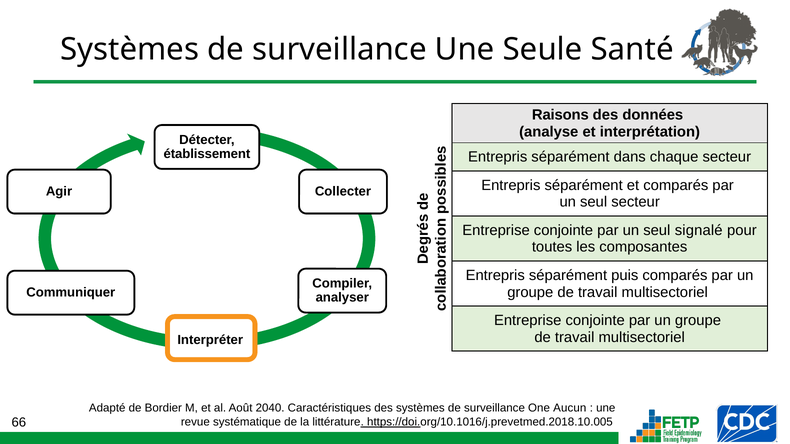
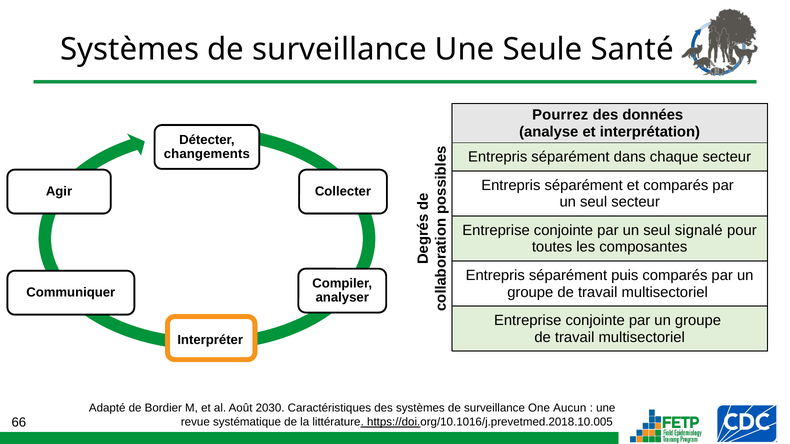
Raisons: Raisons -> Pourrez
établissement: établissement -> changements
2040: 2040 -> 2030
